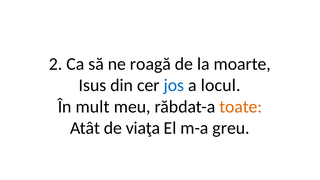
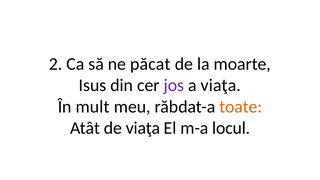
roagă: roagă -> păcat
jos colour: blue -> purple
a locul: locul -> viaţa
greu: greu -> locul
